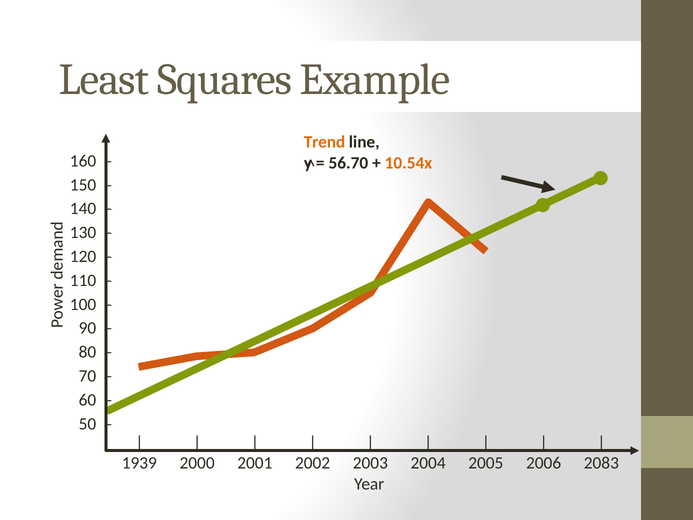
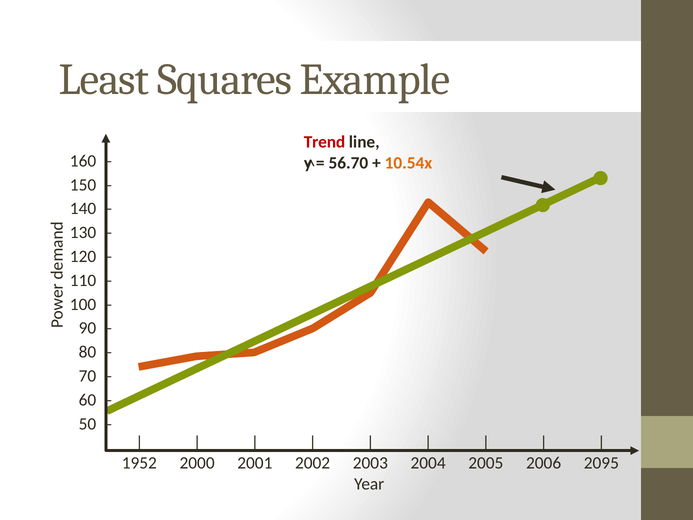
Trend colour: orange -> red
1939: 1939 -> 1952
2083: 2083 -> 2095
